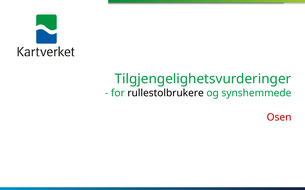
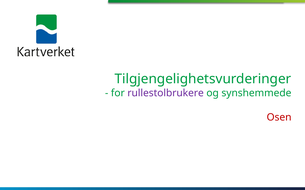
rullestolbrukere colour: black -> purple
